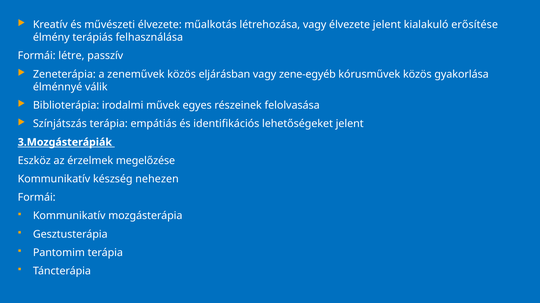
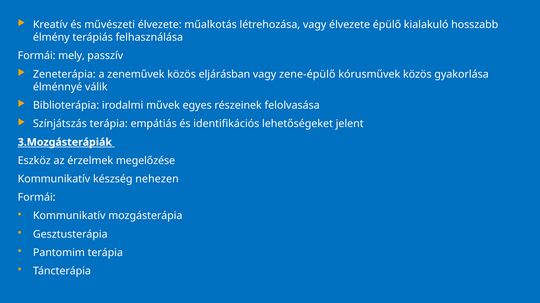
élvezete jelent: jelent -> épülő
erősítése: erősítése -> hosszabb
létre: létre -> mely
zene-egyéb: zene-egyéb -> zene-épülő
